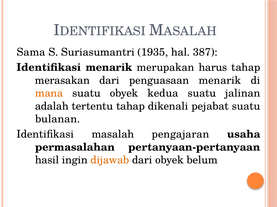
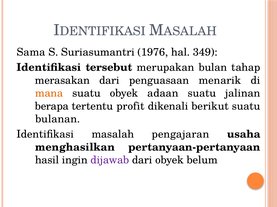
1935: 1935 -> 1976
387: 387 -> 349
Identifikasi menarik: menarik -> tersebut
harus: harus -> bulan
kedua: kedua -> adaan
adalah: adalah -> berapa
tertentu tahap: tahap -> profit
pejabat: pejabat -> berikut
permasalahan: permasalahan -> menghasilkan
dijawab colour: orange -> purple
